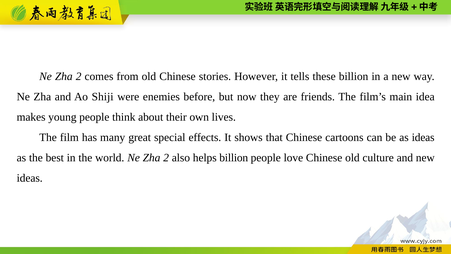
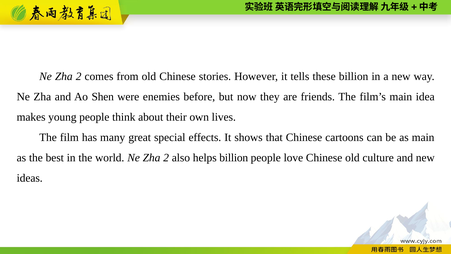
Shiji: Shiji -> Shen
as ideas: ideas -> main
